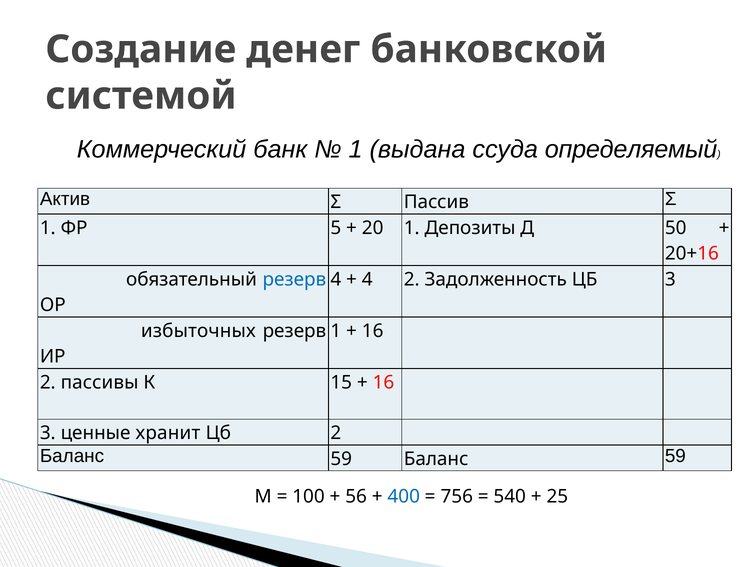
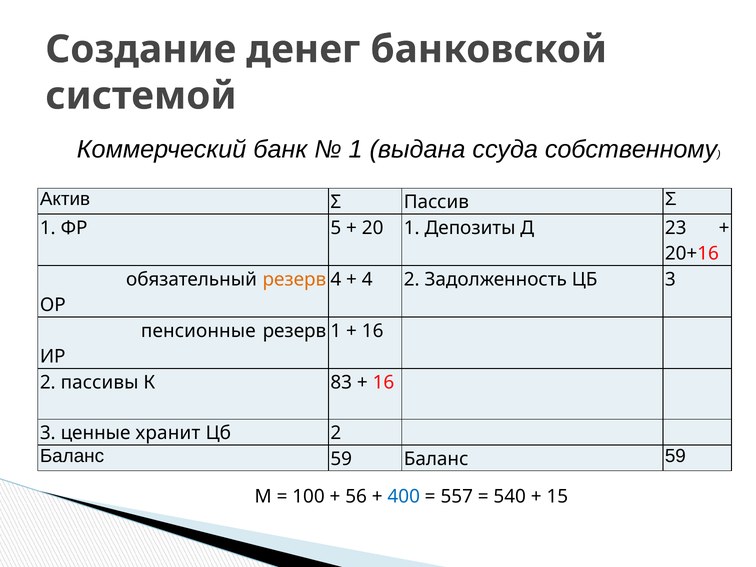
определяемый: определяемый -> собственному
50: 50 -> 23
резерв at (294, 279) colour: blue -> orange
избыточных: избыточных -> пенсионные
15: 15 -> 83
756: 756 -> 557
25: 25 -> 15
